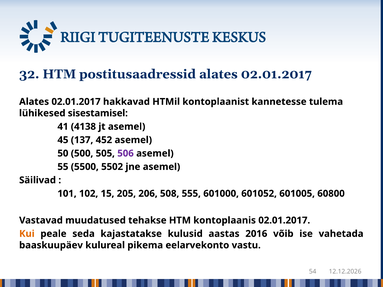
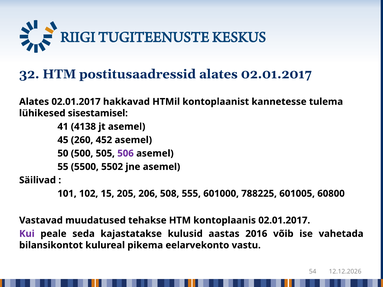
137: 137 -> 260
601052: 601052 -> 788225
Kui colour: orange -> purple
baaskuupäev: baaskuupäev -> bilansikontot
